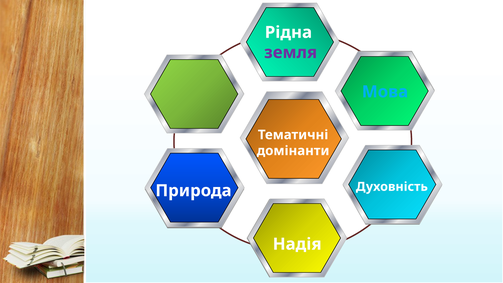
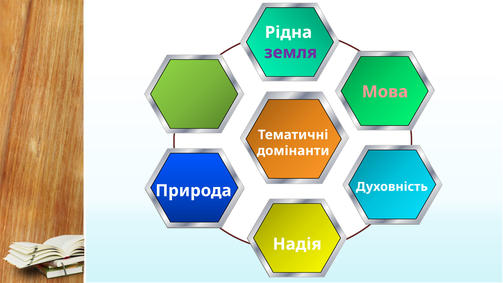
Мова colour: light blue -> pink
